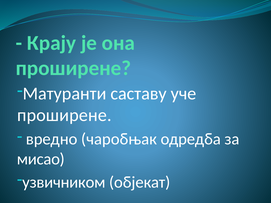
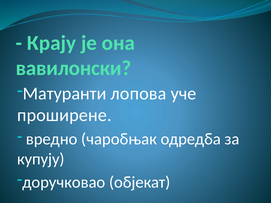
проширене at (73, 68): проширене -> вавилонски
саставу: саставу -> лопова
мисао: мисао -> купују
узвичником: узвичником -> доручковао
